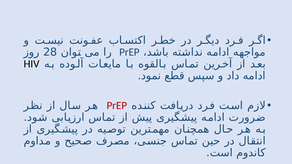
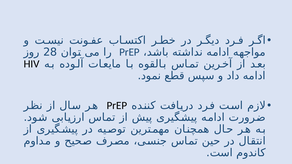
PrEP at (117, 106) colour: red -> black
